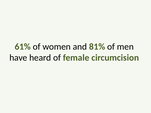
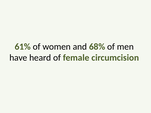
81%: 81% -> 68%
